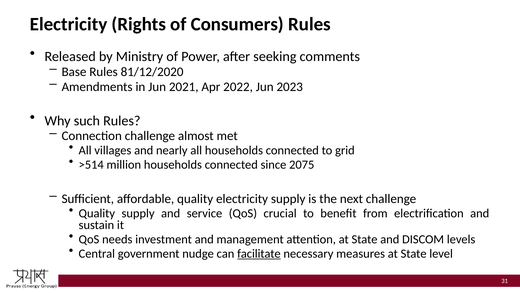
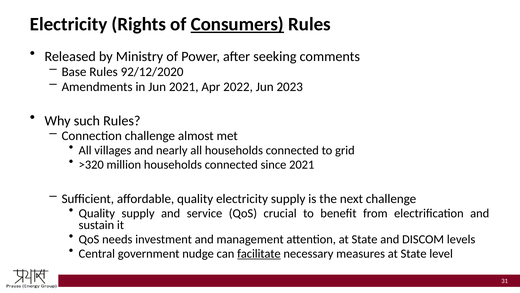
Consumers underline: none -> present
81/12/2020: 81/12/2020 -> 92/12/2020
>514: >514 -> >320
since 2075: 2075 -> 2021
